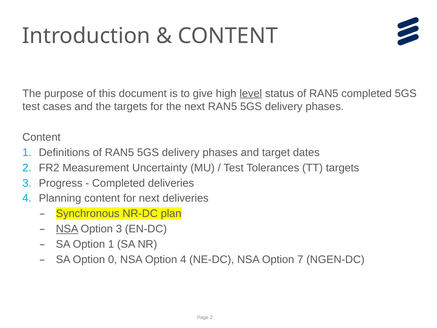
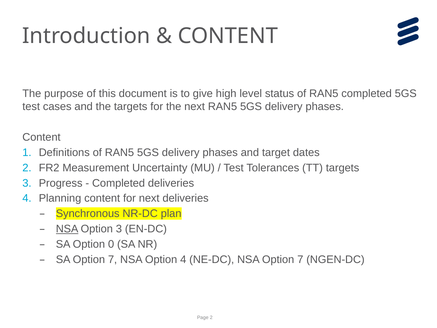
level underline: present -> none
Option 1: 1 -> 0
SA Option 0: 0 -> 7
